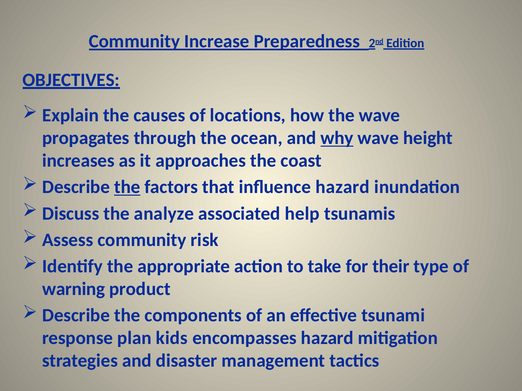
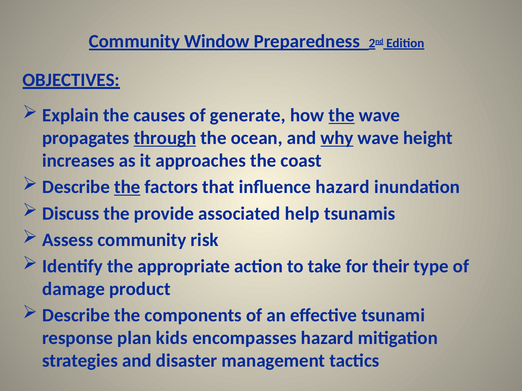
Increase: Increase -> Window
locations: locations -> generate
the at (342, 116) underline: none -> present
through underline: none -> present
analyze: analyze -> provide
warning: warning -> damage
